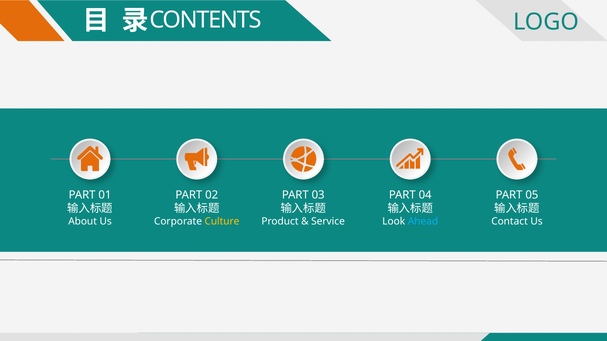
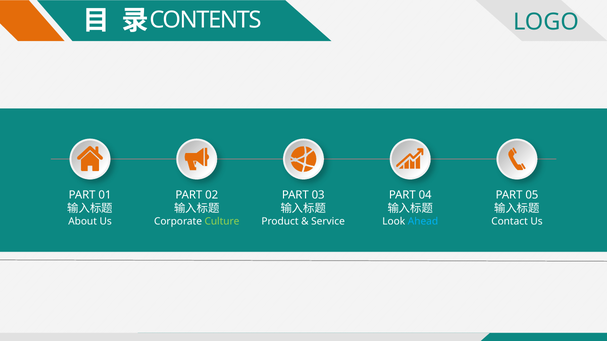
Culture colour: yellow -> light green
